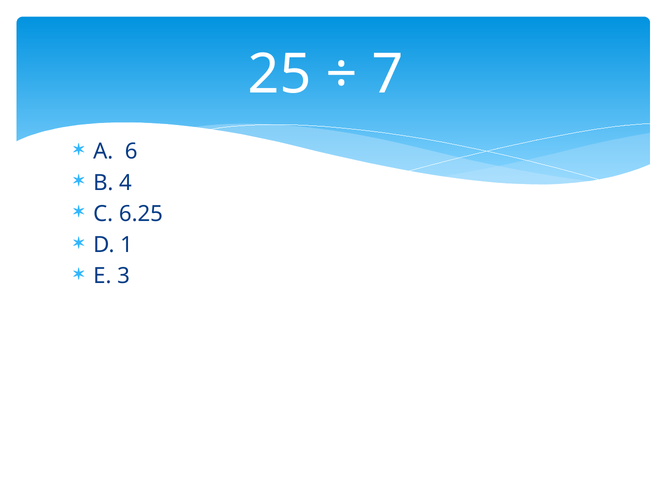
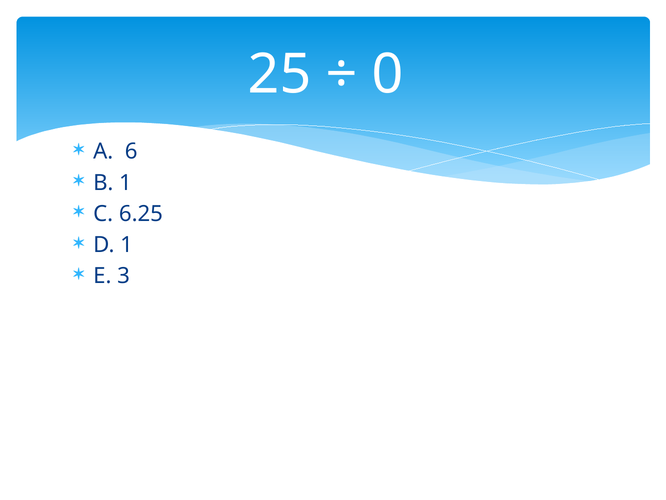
7: 7 -> 0
B 4: 4 -> 1
